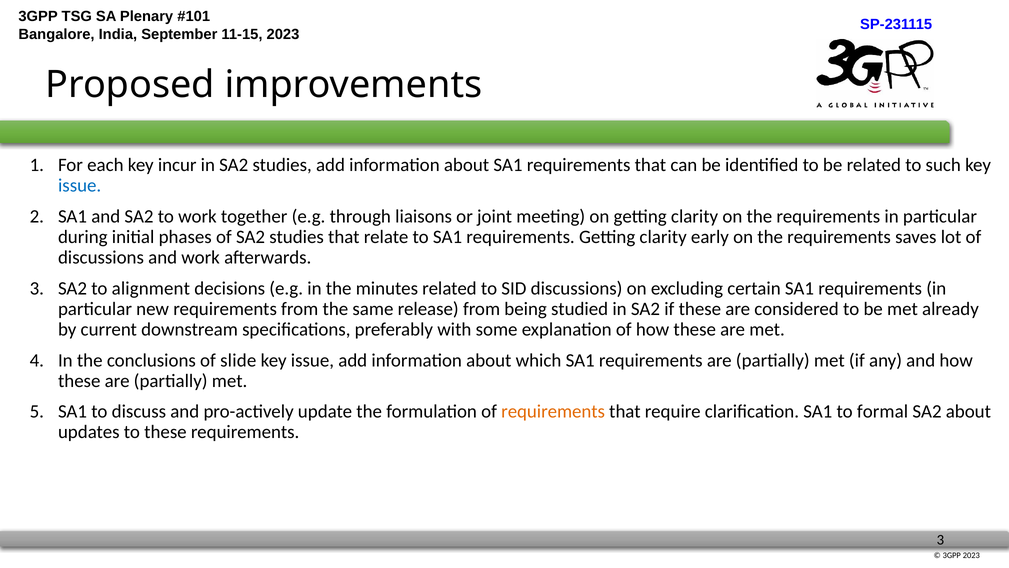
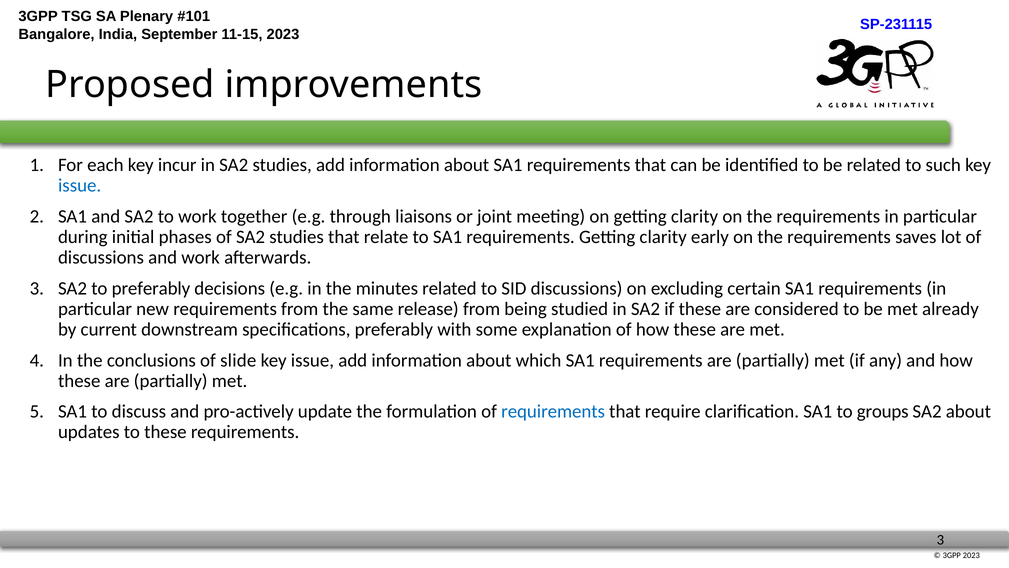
to alignment: alignment -> preferably
requirements at (553, 411) colour: orange -> blue
formal: formal -> groups
